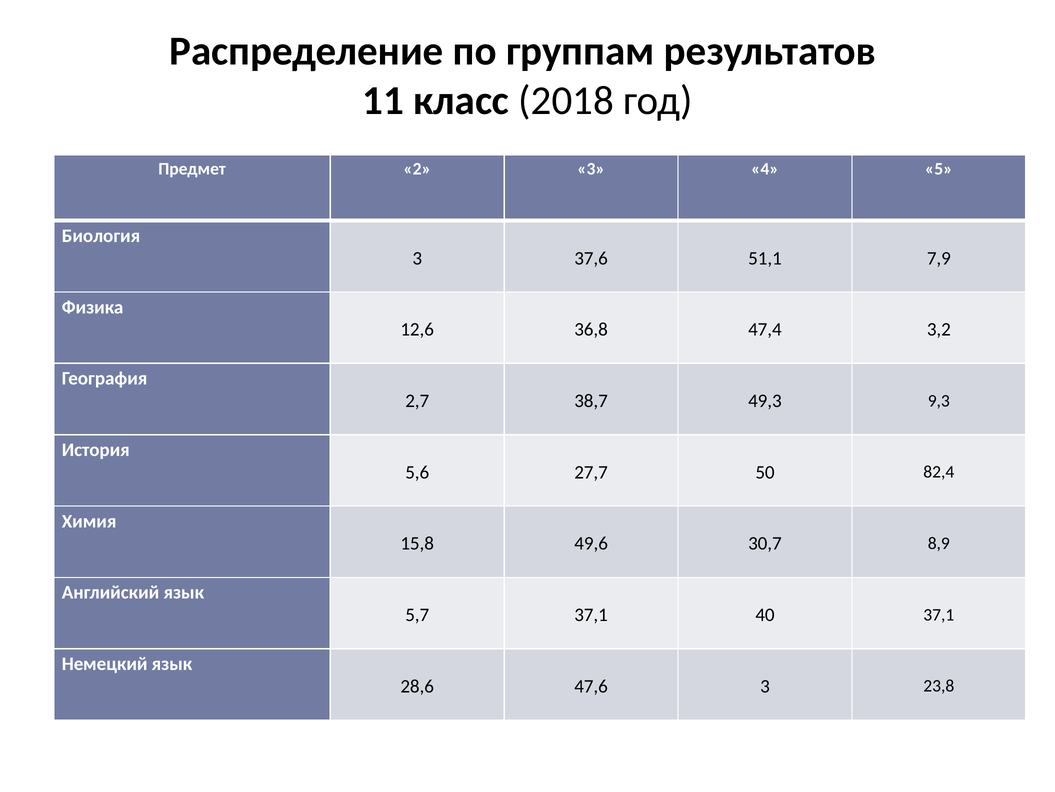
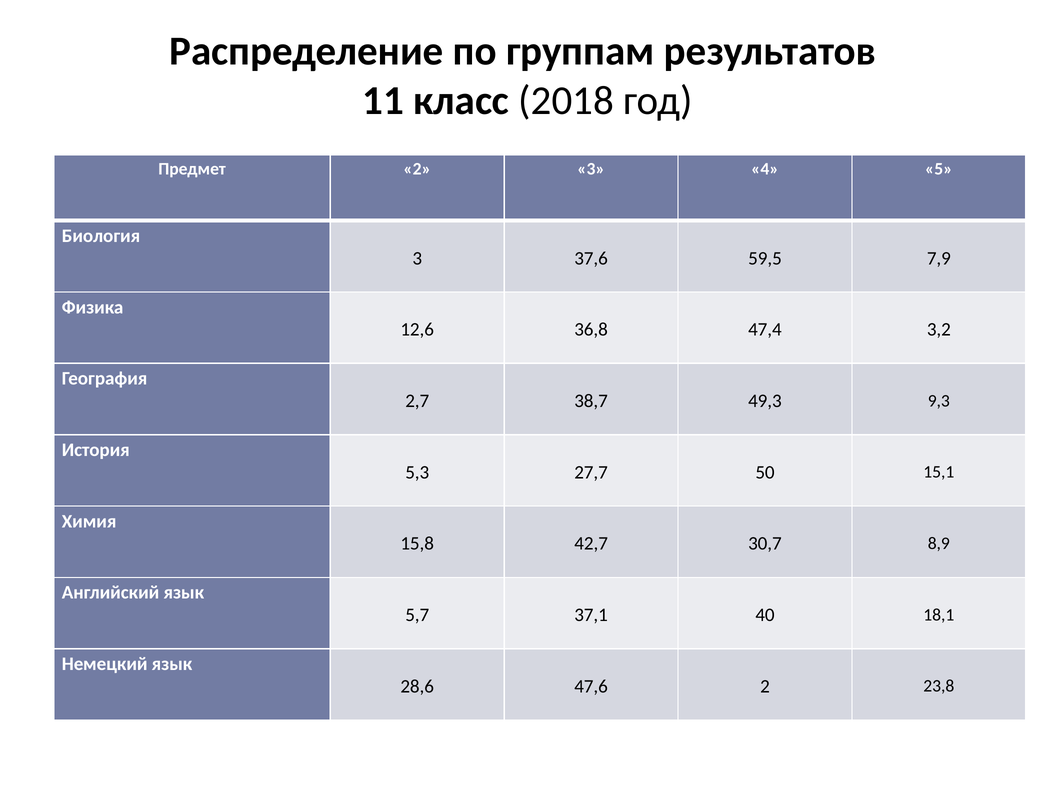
51,1: 51,1 -> 59,5
5,6: 5,6 -> 5,3
82,4: 82,4 -> 15,1
49,6: 49,6 -> 42,7
40 37,1: 37,1 -> 18,1
47,6 3: 3 -> 2
